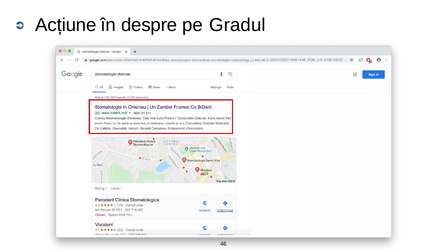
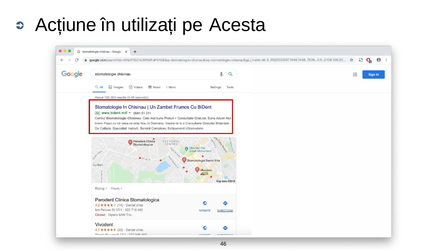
despre: despre -> utilizați
Gradul: Gradul -> Acesta
